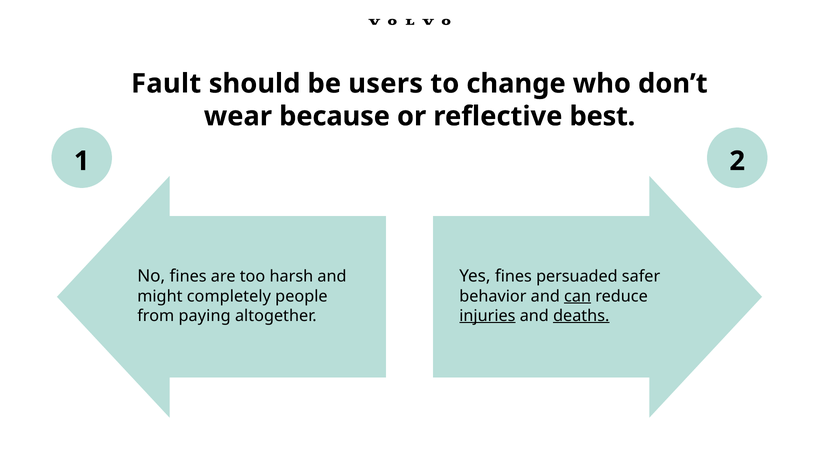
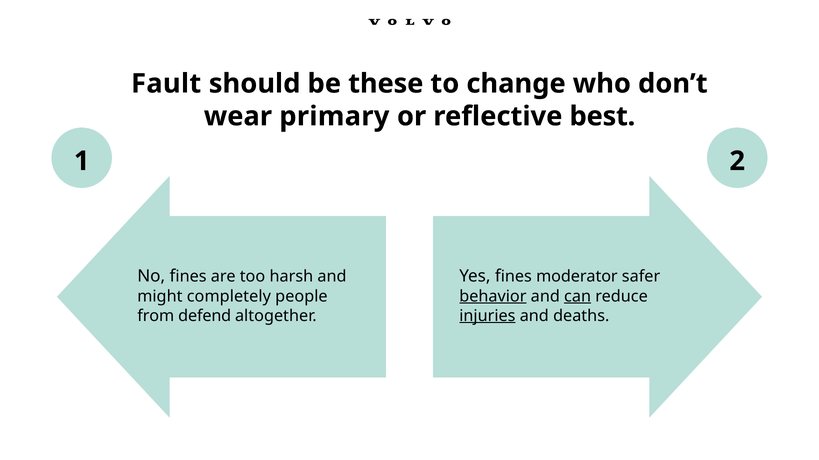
users: users -> these
because: because -> primary
persuaded: persuaded -> moderator
behavior underline: none -> present
paying: paying -> defend
deaths underline: present -> none
